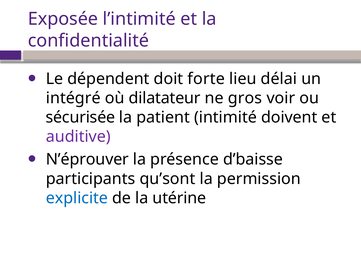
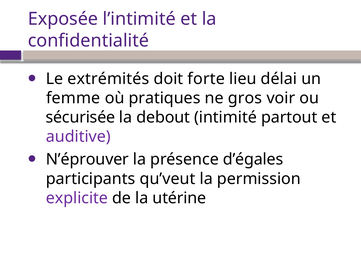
dépendent: dépendent -> extrémités
intégré: intégré -> femme
dilatateur: dilatateur -> pratiques
patient: patient -> debout
doivent: doivent -> partout
d’baisse: d’baisse -> d’égales
qu’sont: qu’sont -> qu’veut
explicite colour: blue -> purple
